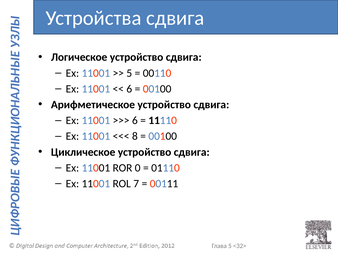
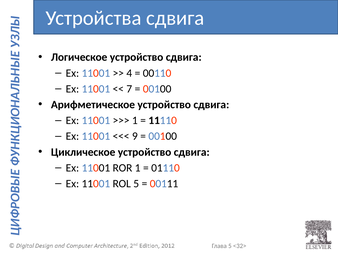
5 at (129, 73): 5 -> 4
6 at (129, 89): 6 -> 7
6 at (135, 120): 6 -> 1
8: 8 -> 9
ROR 0: 0 -> 1
ROL 7: 7 -> 5
